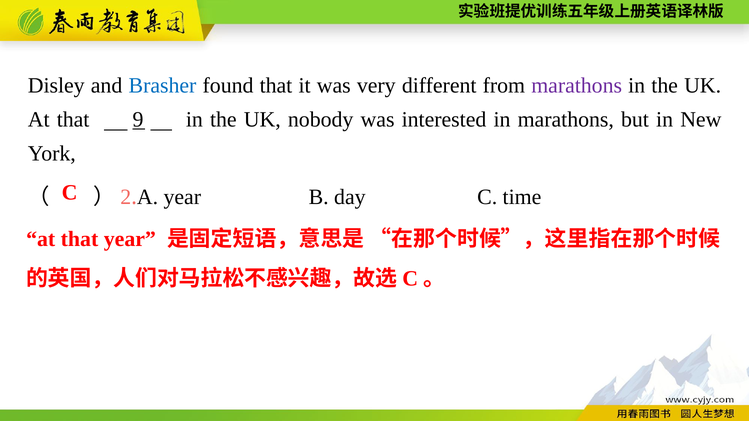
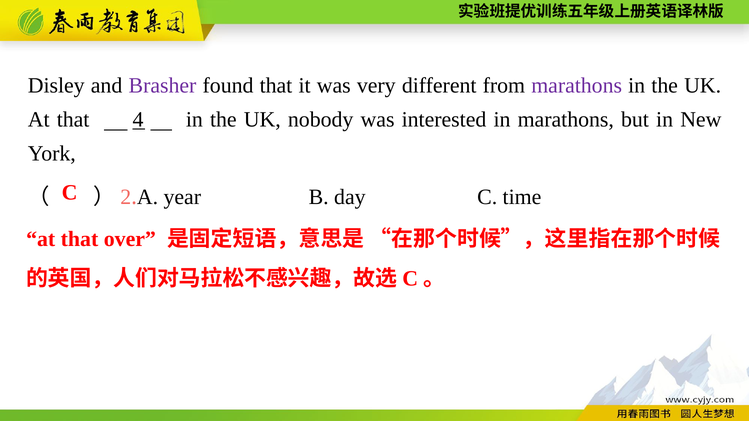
Brasher colour: blue -> purple
9: 9 -> 4
that year: year -> over
